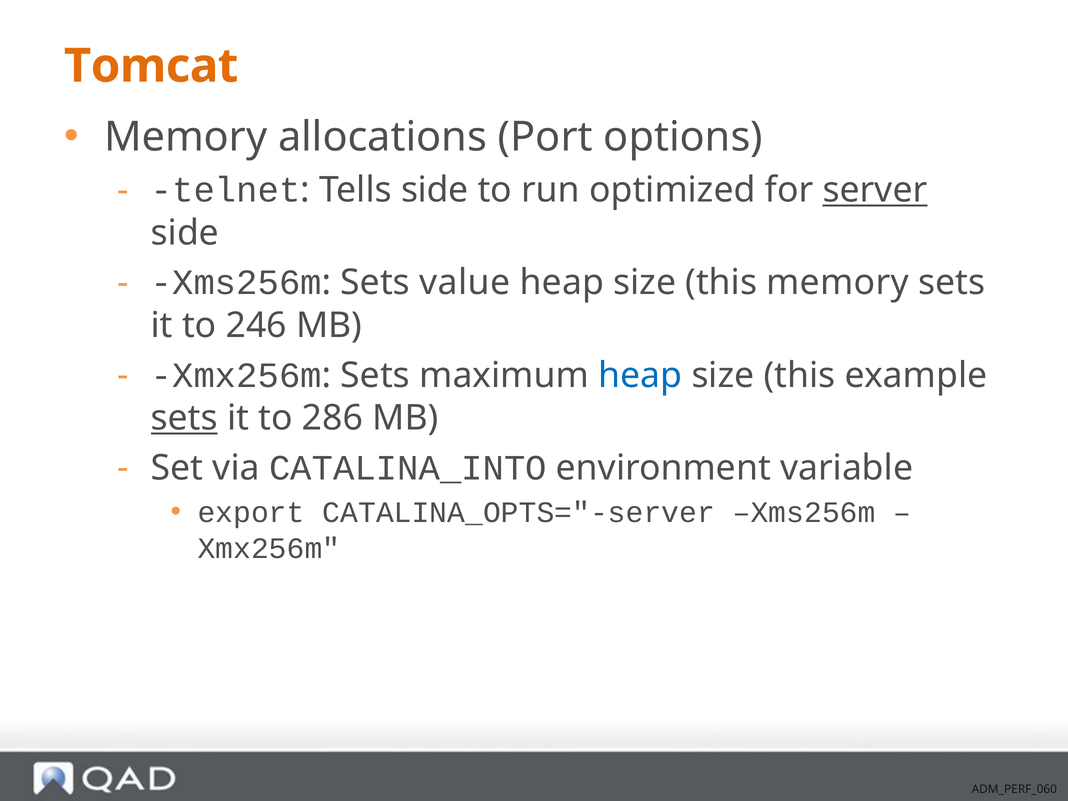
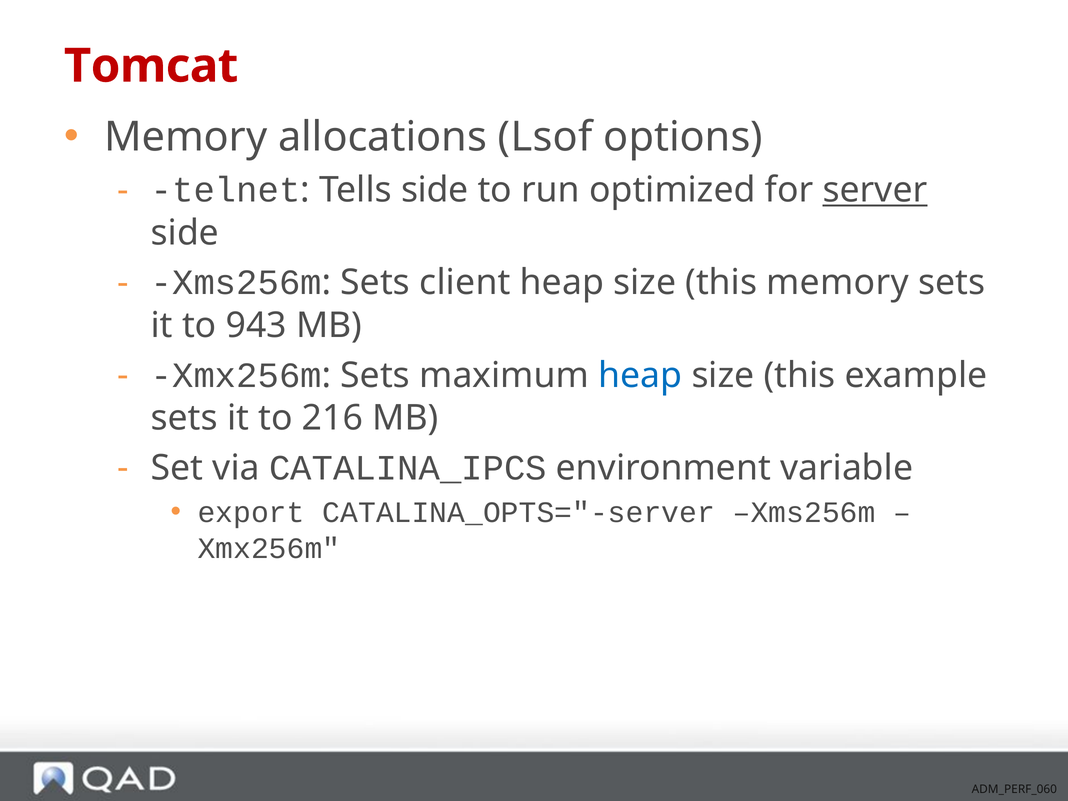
Tomcat colour: orange -> red
Port: Port -> Lsof
value: value -> client
246: 246 -> 943
sets at (184, 418) underline: present -> none
286: 286 -> 216
CATALINA_INTO: CATALINA_INTO -> CATALINA_IPCS
